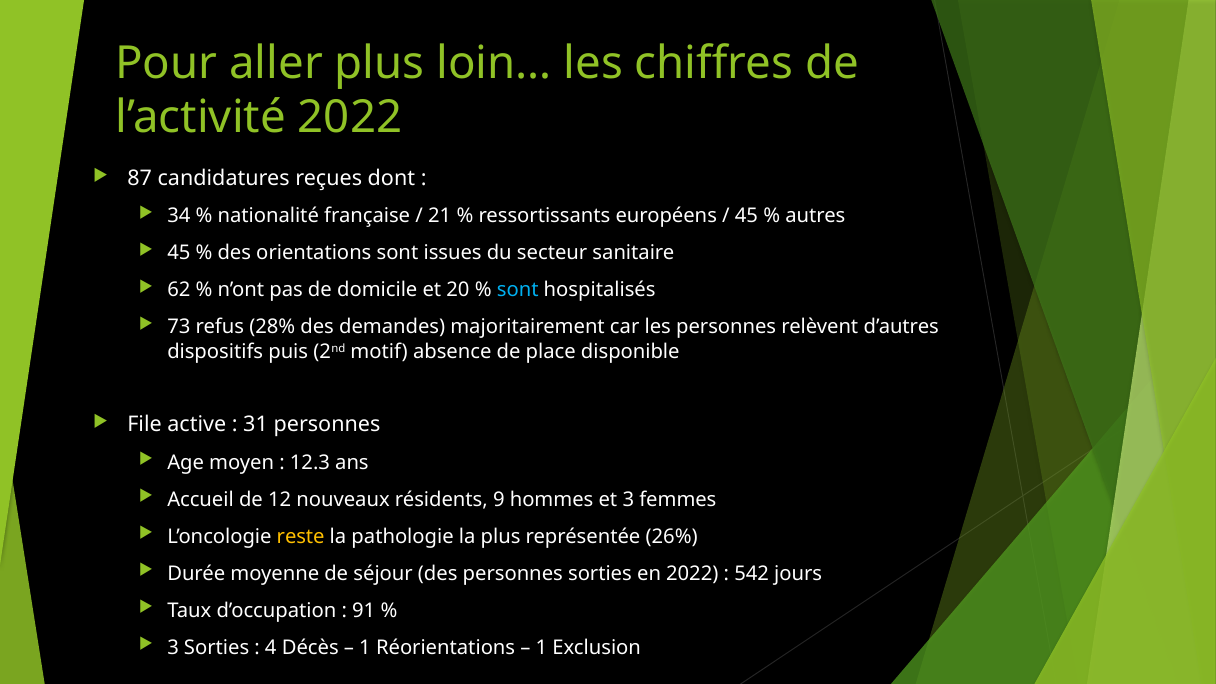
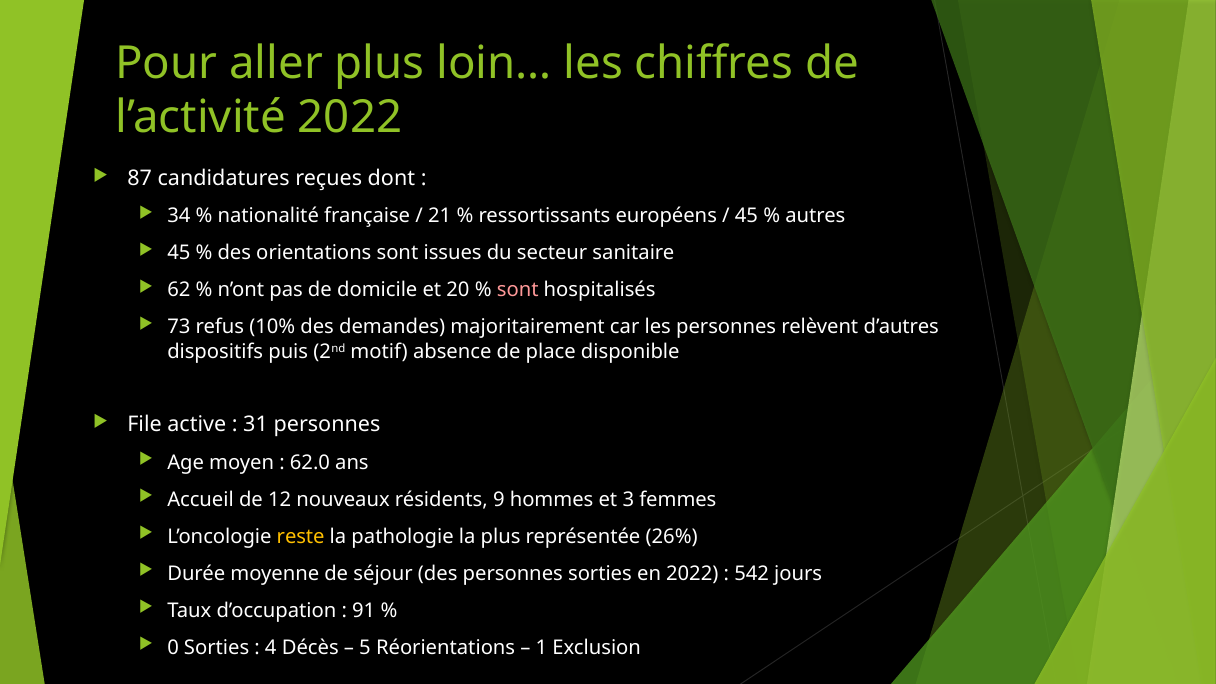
sont at (518, 290) colour: light blue -> pink
28%: 28% -> 10%
12.3: 12.3 -> 62.0
3 at (173, 647): 3 -> 0
1 at (365, 647): 1 -> 5
